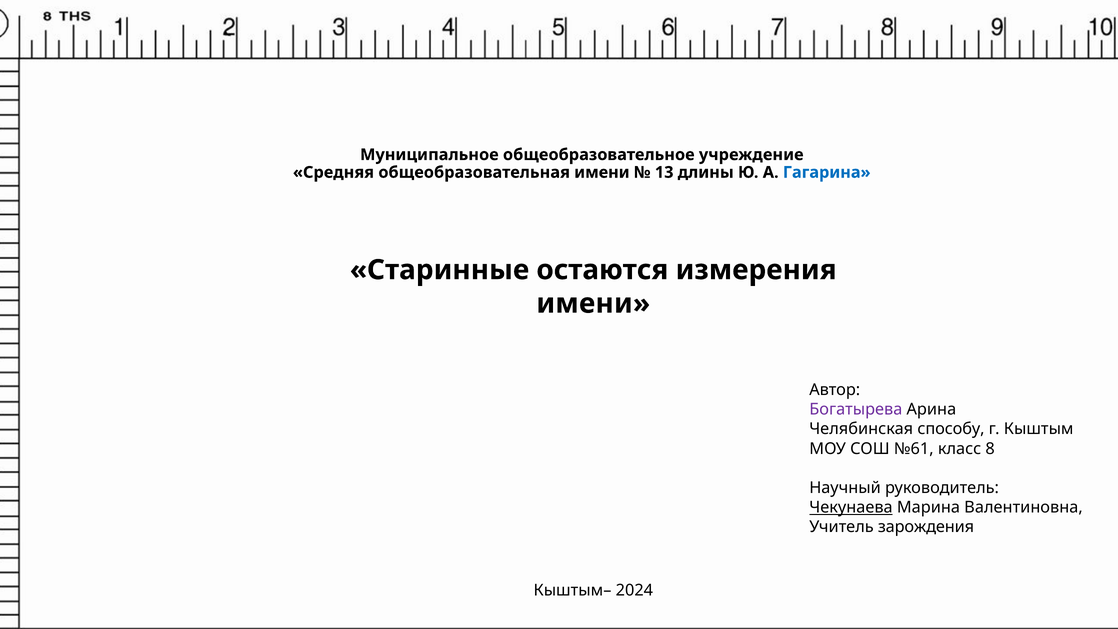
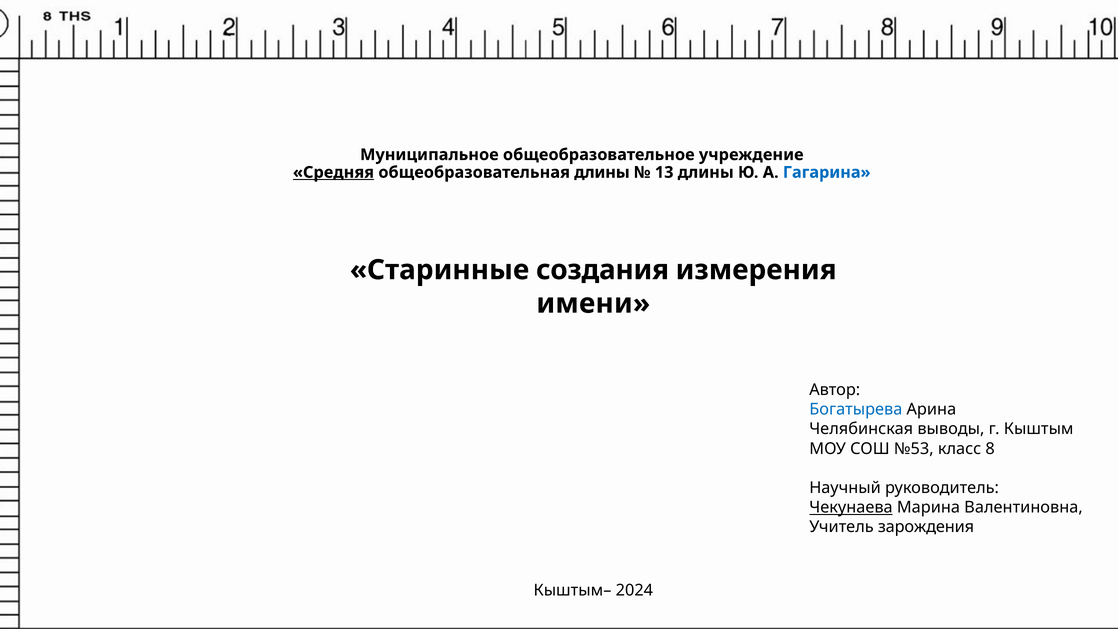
Средняя underline: none -> present
общеобразовательная имени: имени -> длины
остаются: остаются -> создания
Богатырева colour: purple -> blue
способу: способу -> выводы
№61: №61 -> №53
